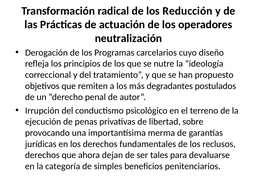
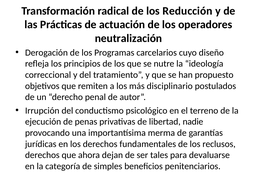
degradantes: degradantes -> disciplinario
sobre: sobre -> nadie
